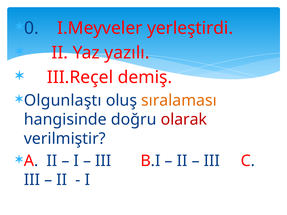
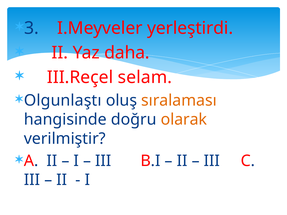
0: 0 -> 3
yazılı: yazılı -> daha
demiş: demiş -> selam
olarak colour: red -> orange
